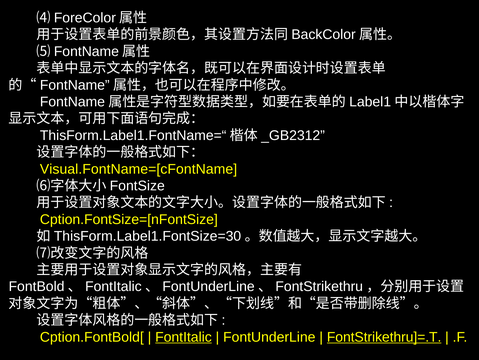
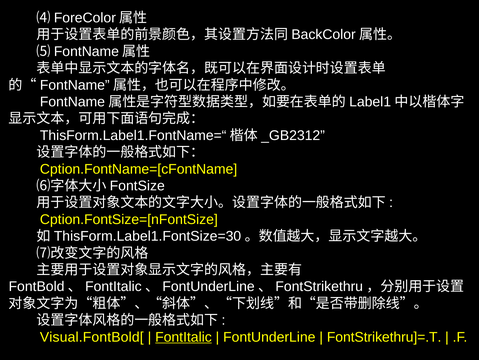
Visual.FontName=[cFontName: Visual.FontName=[cFontName -> Cption.FontName=[cFontName
Cption.FontBold[: Cption.FontBold[ -> Visual.FontBold[
FontStrikethru]=.T underline: present -> none
